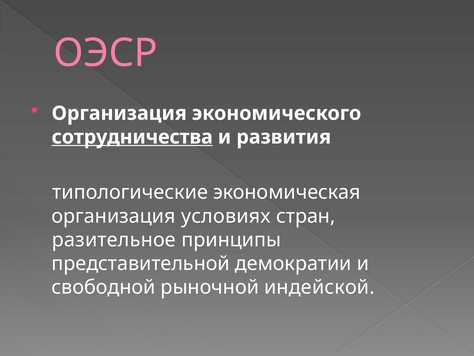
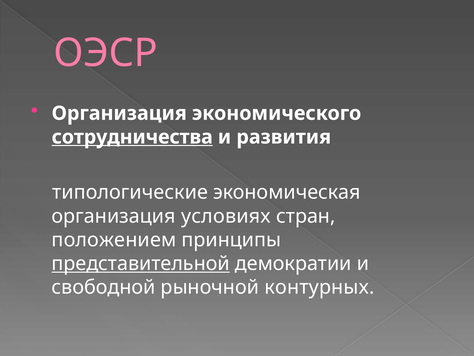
разительное: разительное -> положением
представительной underline: none -> present
индейской: индейской -> контурных
